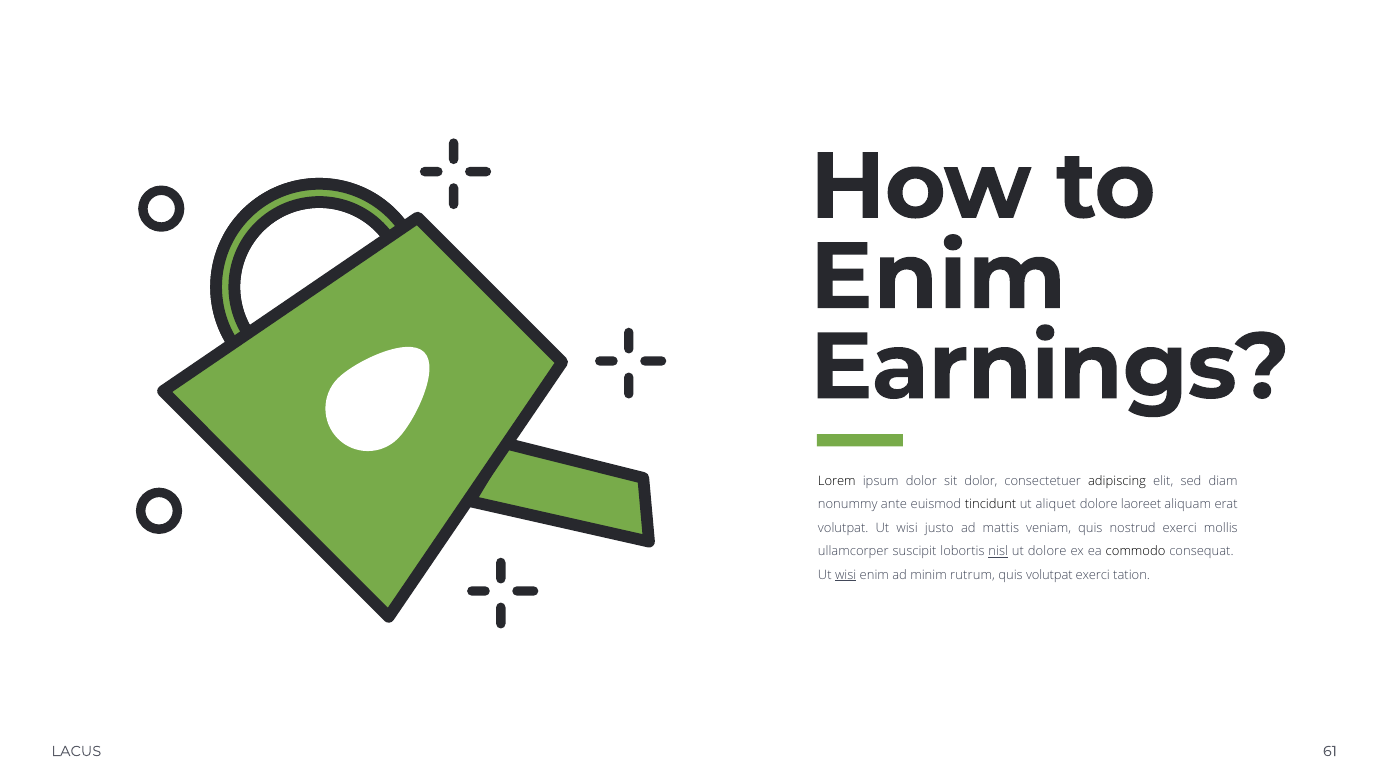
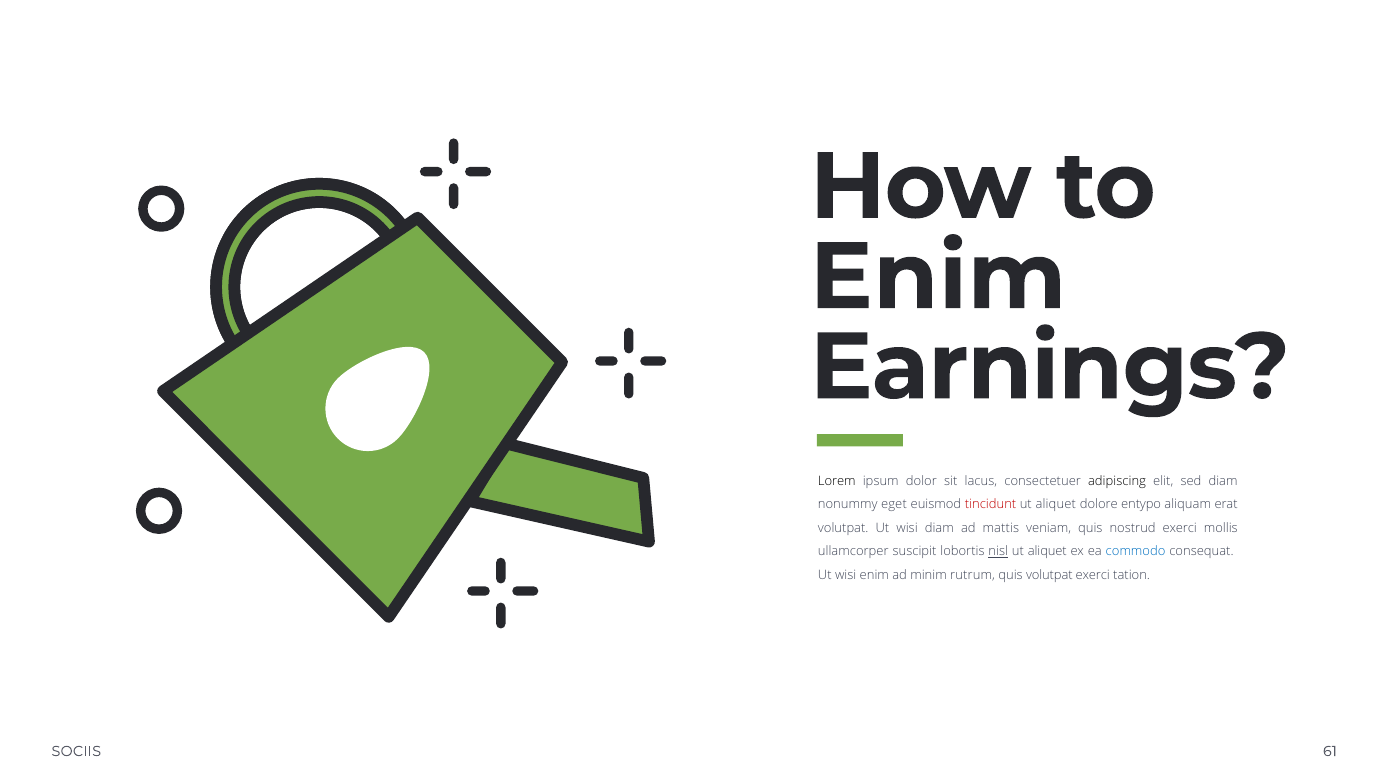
sit dolor: dolor -> lacus
ante: ante -> eget
tincidunt colour: black -> red
laoreet: laoreet -> entypo
wisi justo: justo -> diam
dolore at (1047, 551): dolore -> aliquet
commodo colour: black -> blue
wisi at (846, 575) underline: present -> none
LACUS: LACUS -> SOCIIS
